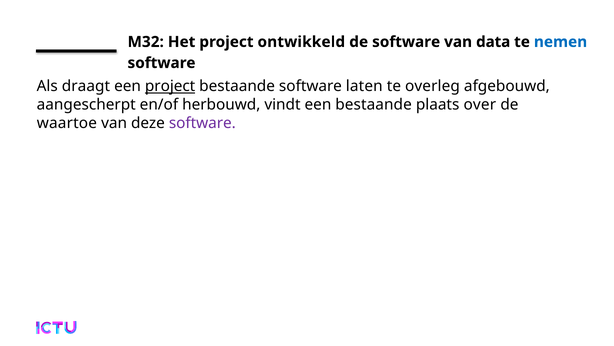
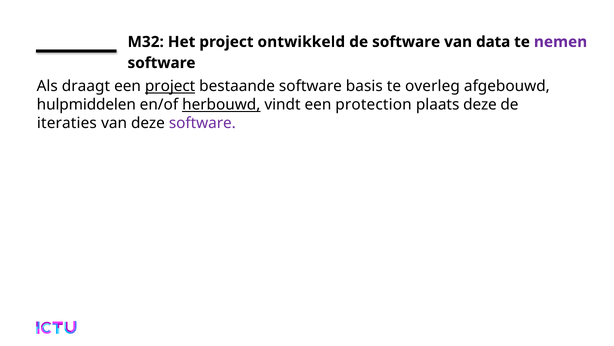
nemen colour: blue -> purple
laten: laten -> basis
aangescherpt: aangescherpt -> hulpmiddelen
herbouwd underline: none -> present
een bestaande: bestaande -> protection
plaats over: over -> deze
waartoe: waartoe -> iteraties
